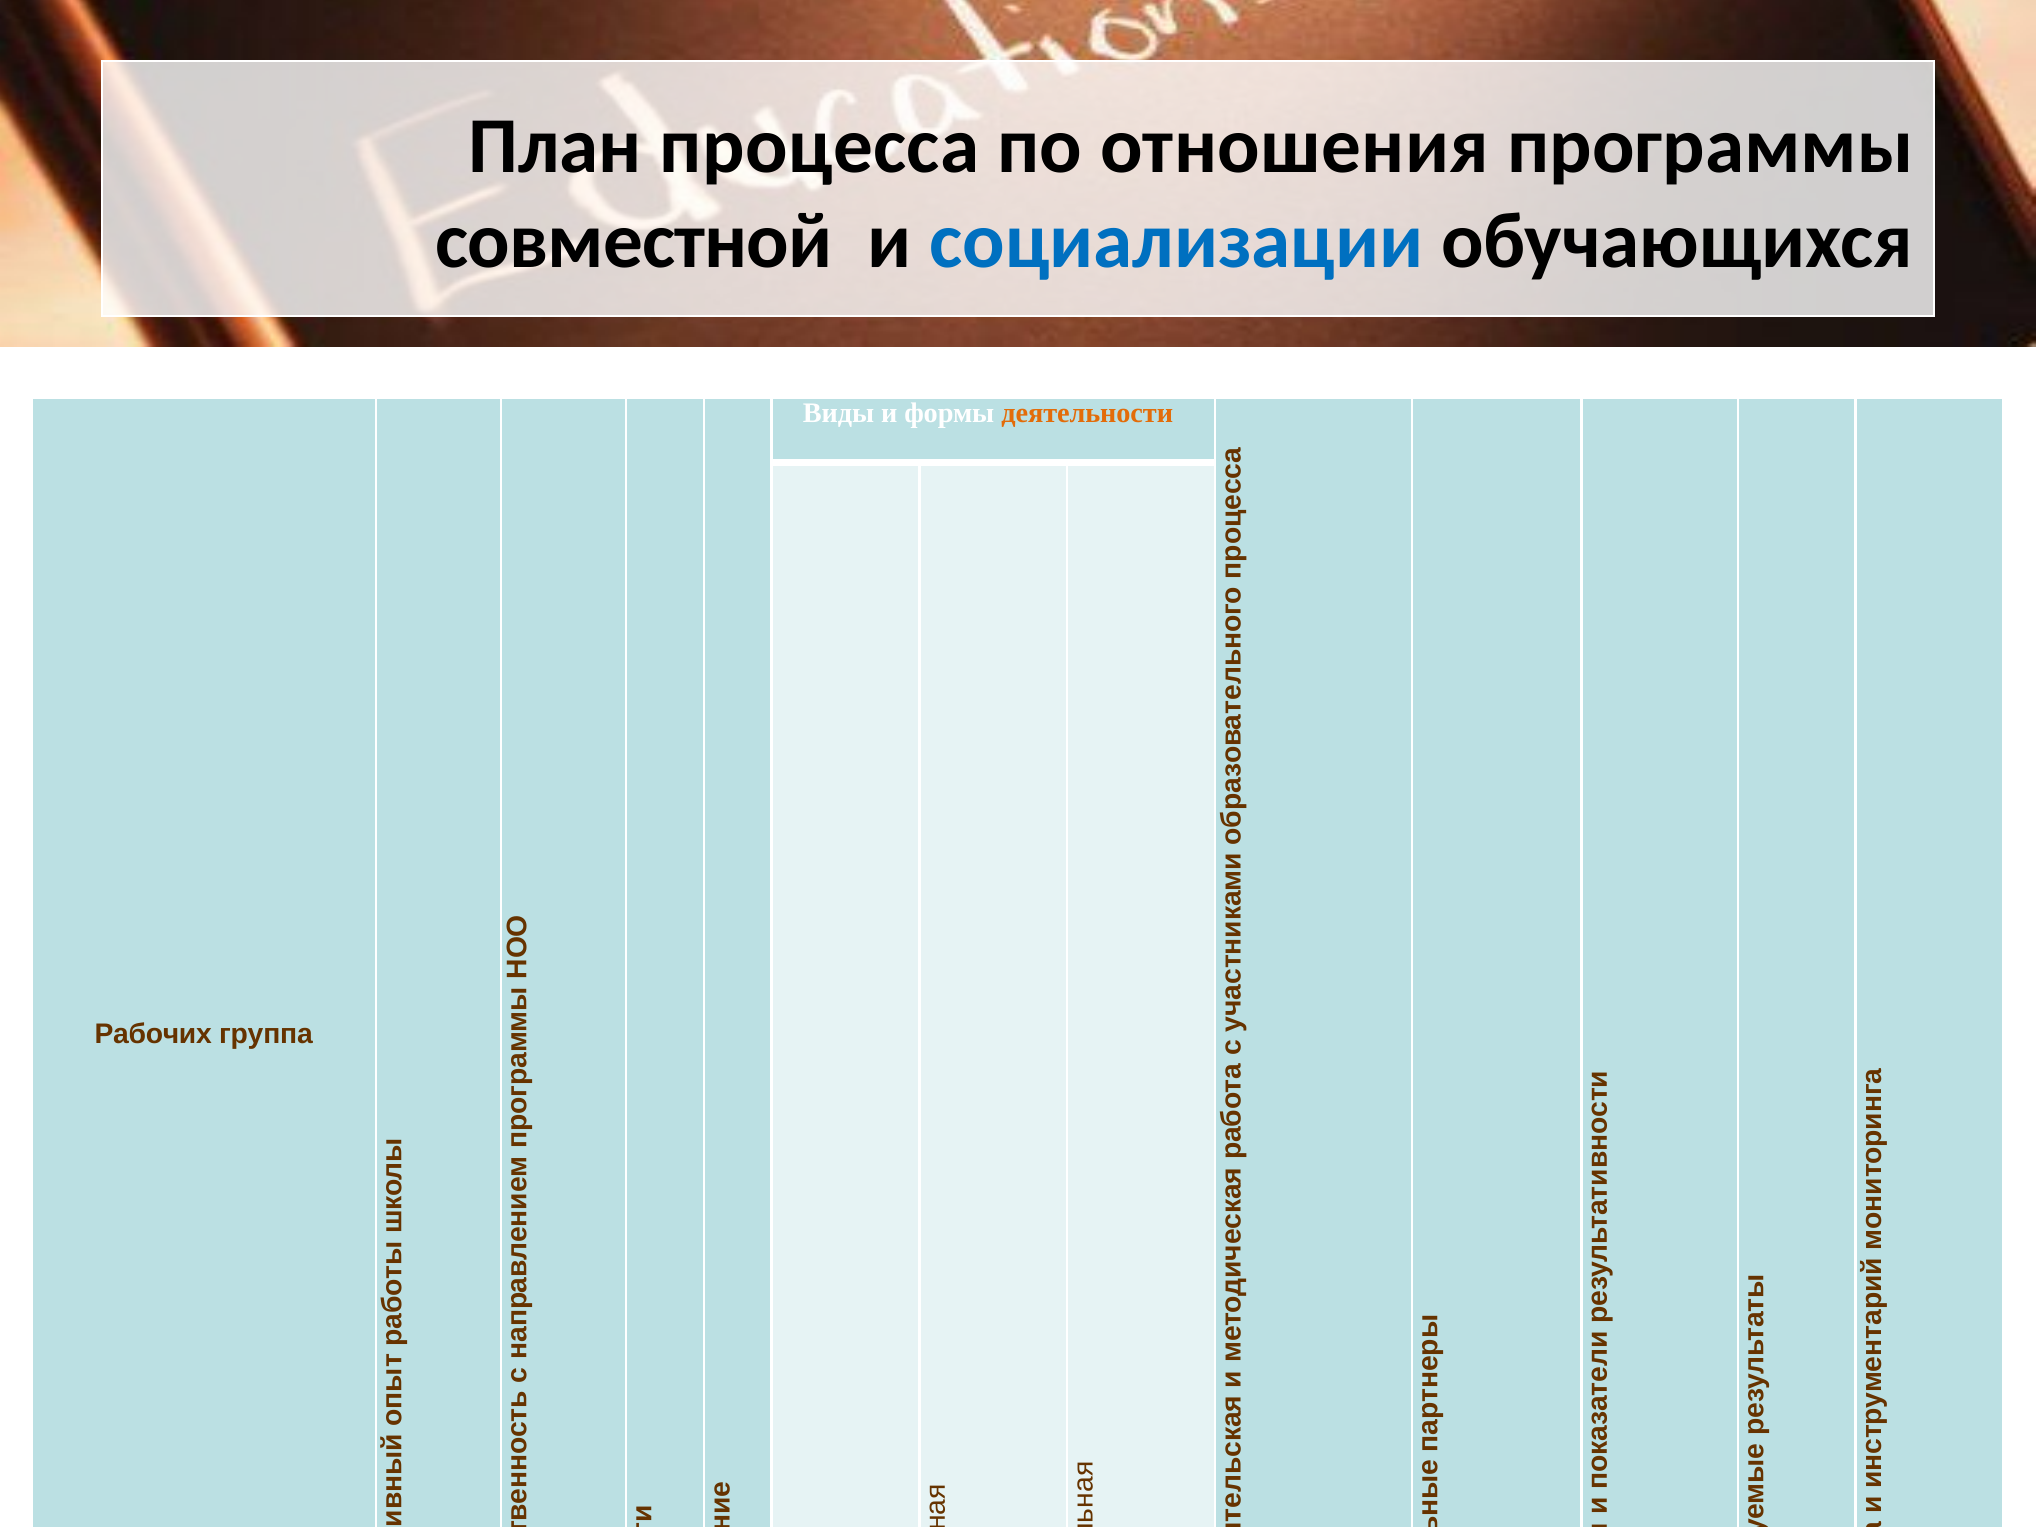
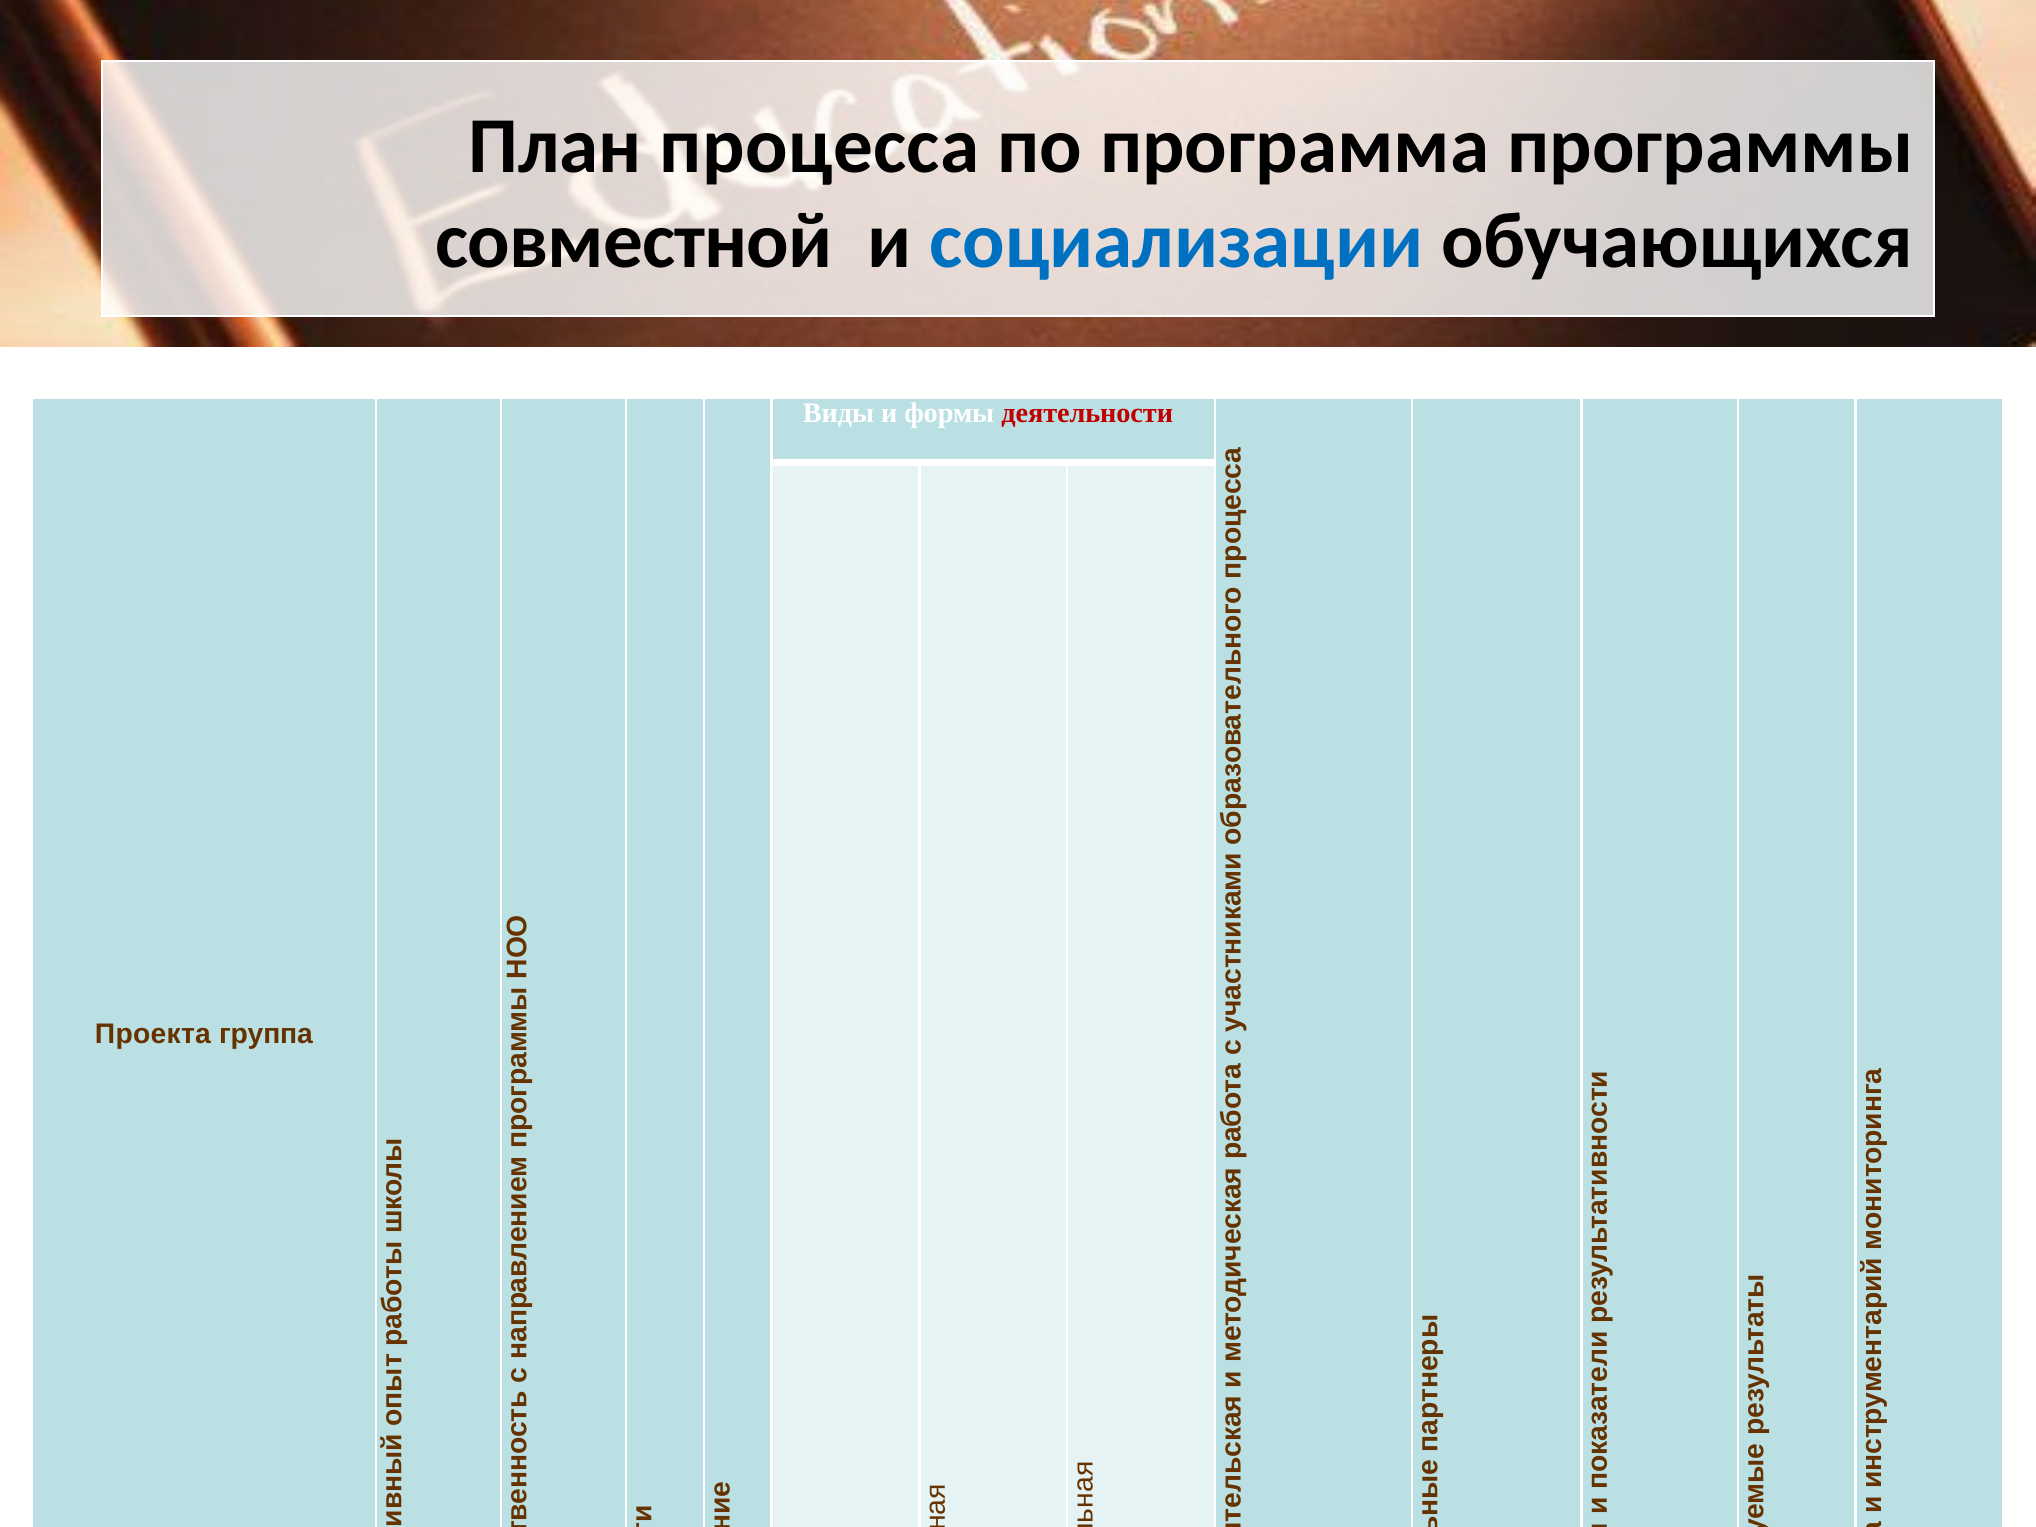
отношения: отношения -> программа
деятельности colour: orange -> red
Рабочих: Рабочих -> Проекта
